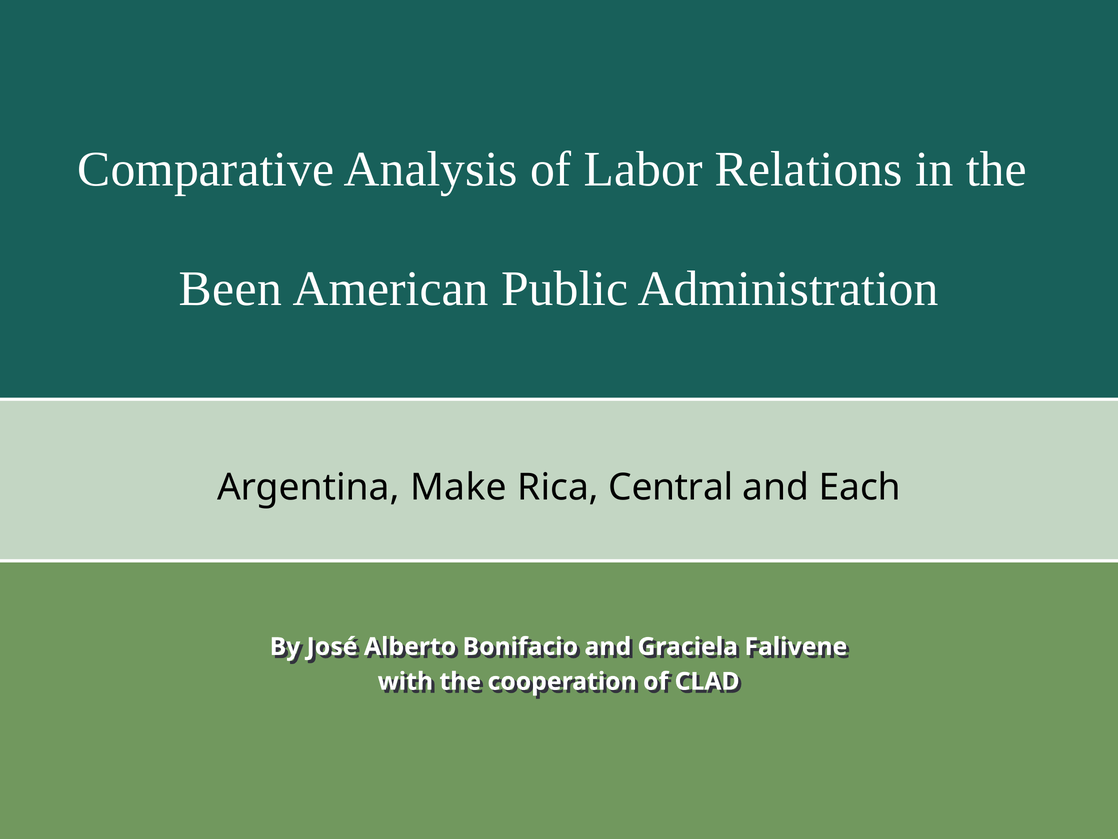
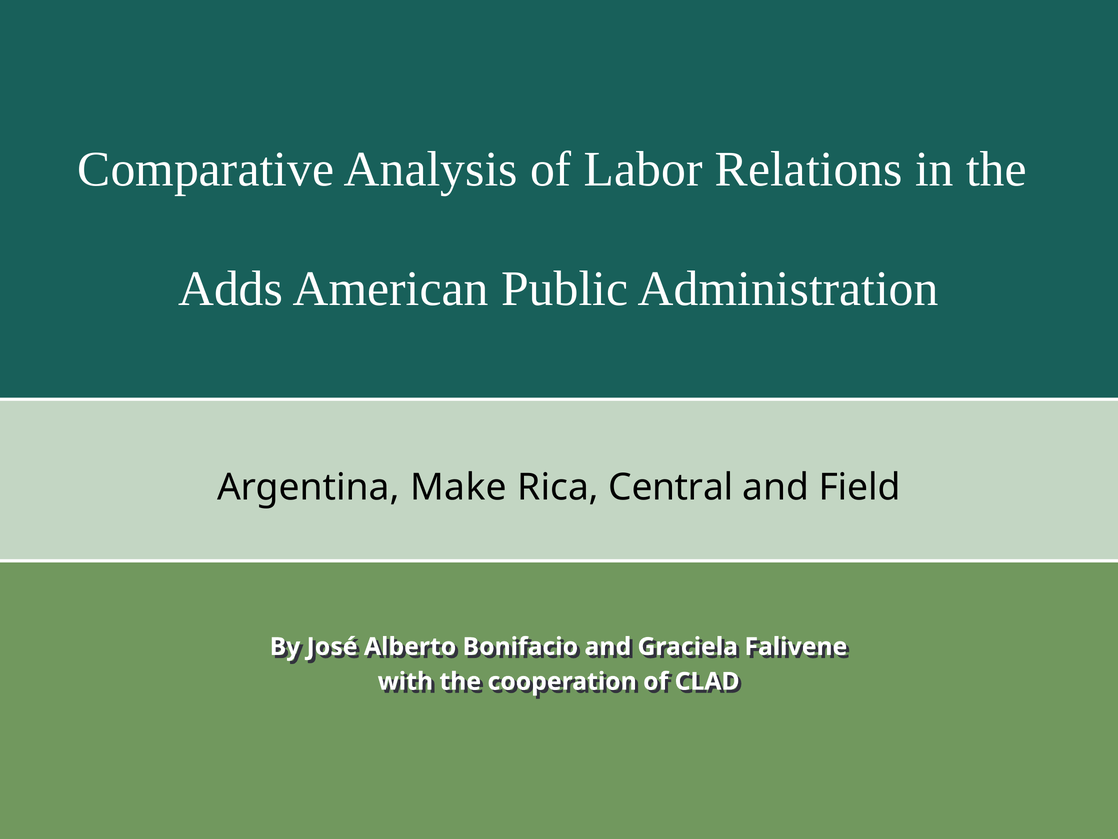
Been: Been -> Adds
Each: Each -> Field
